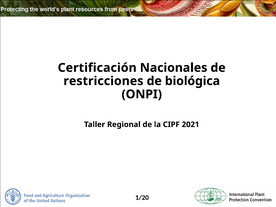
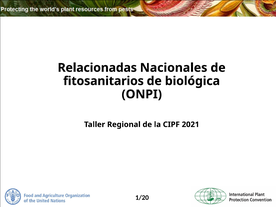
Certificación: Certificación -> Relacionadas
restricciones: restricciones -> fitosanitarios
